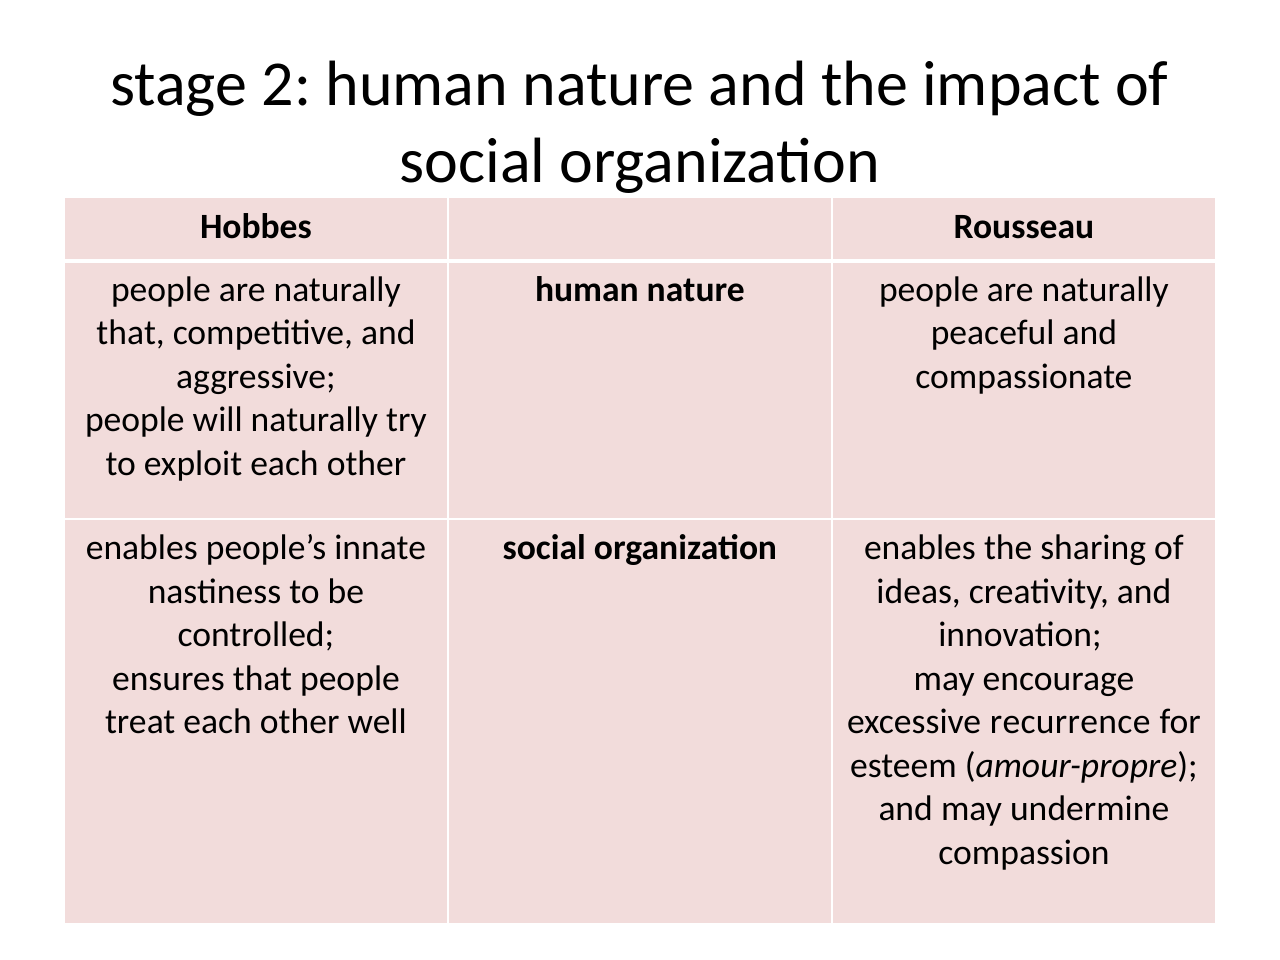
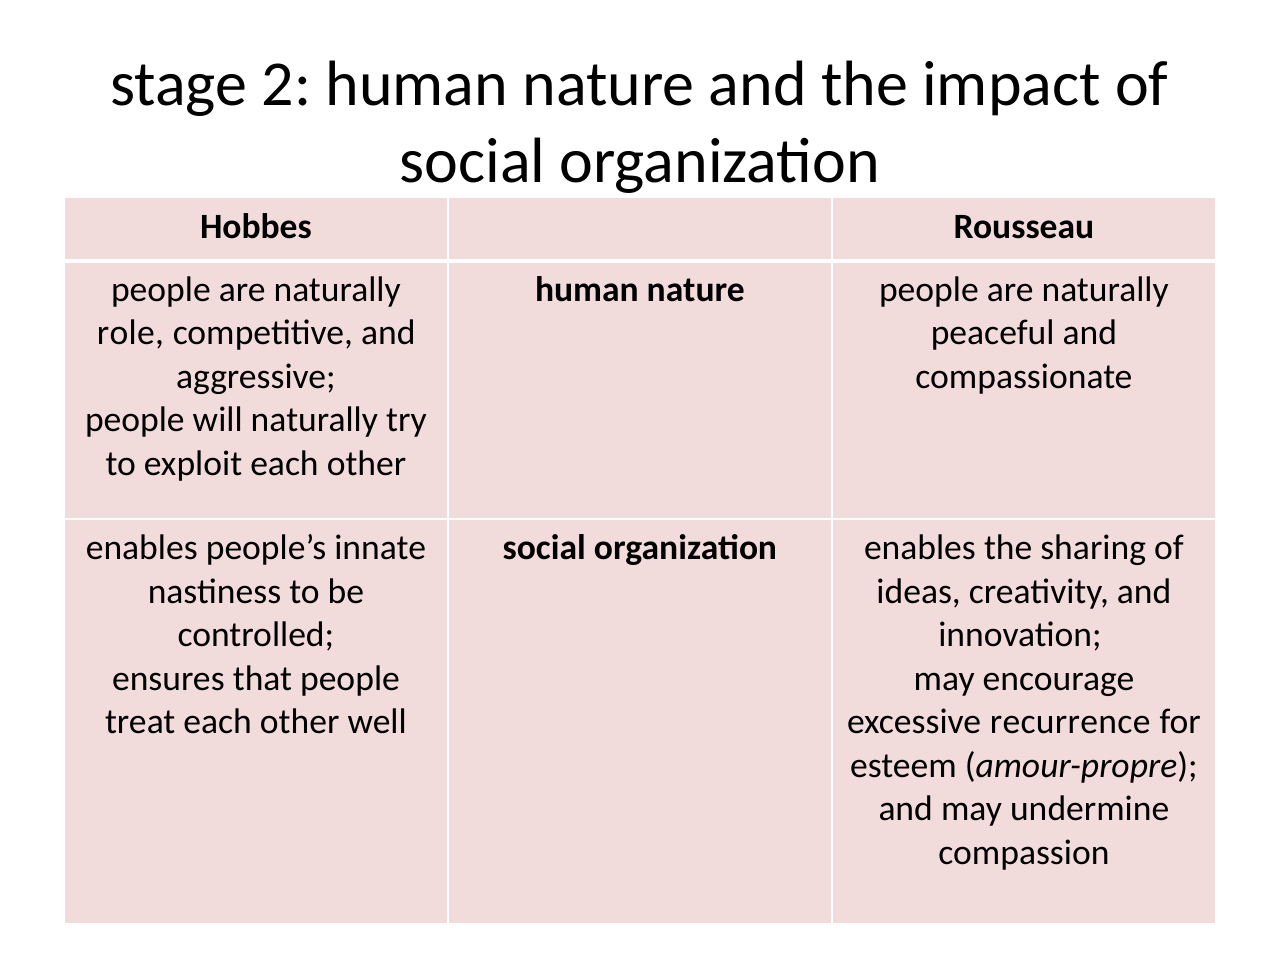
that at (131, 333): that -> role
